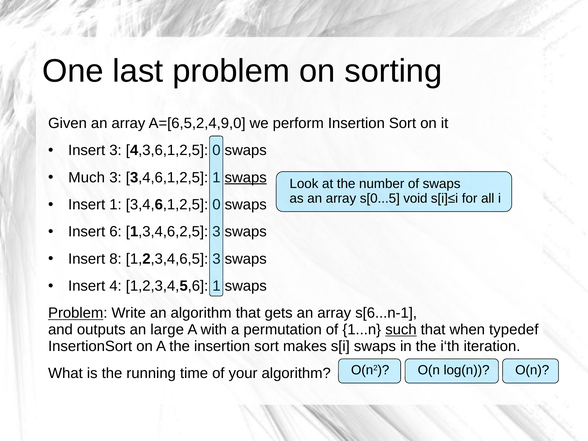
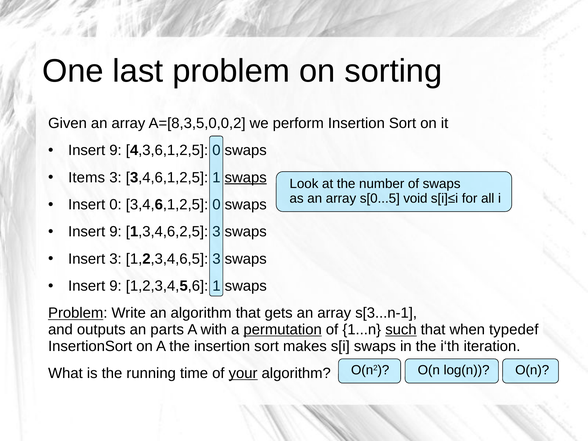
A=[6,5,2,4,9,0: A=[6,5,2,4,9,0 -> A=[8,3,5,0,0,2
3 at (116, 150): 3 -> 9
Much: Much -> Items
Insert 1: 1 -> 0
6 at (116, 232): 6 -> 9
Insert 8: 8 -> 3
4 at (116, 286): 4 -> 9
s[6...n-1: s[6...n-1 -> s[3...n-1
large: large -> parts
permutation underline: none -> present
your underline: none -> present
